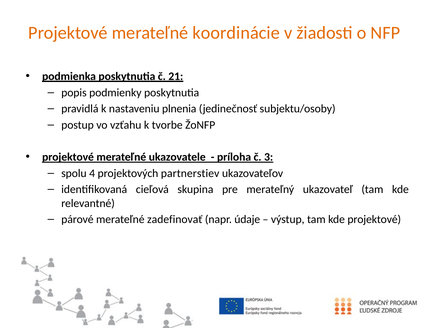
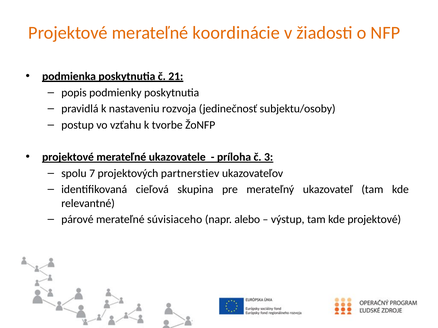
plnenia: plnenia -> rozvoja
4: 4 -> 7
zadefinovať: zadefinovať -> súvisiaceho
údaje: údaje -> alebo
